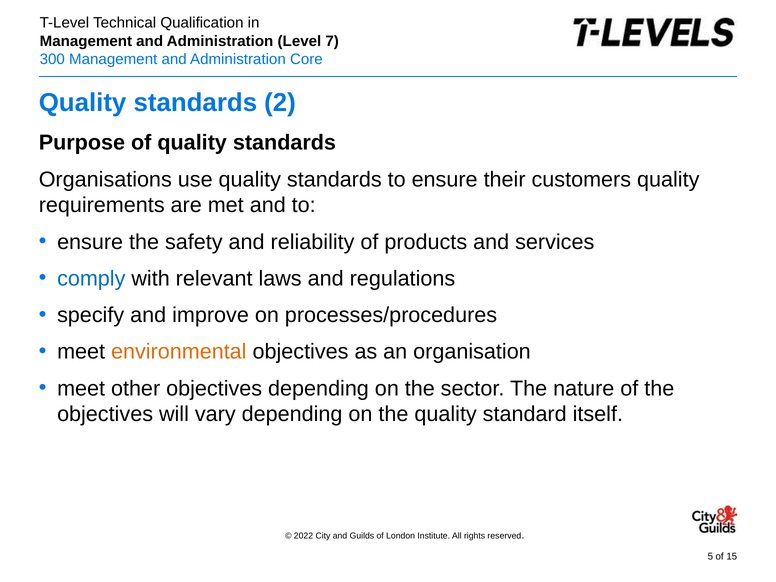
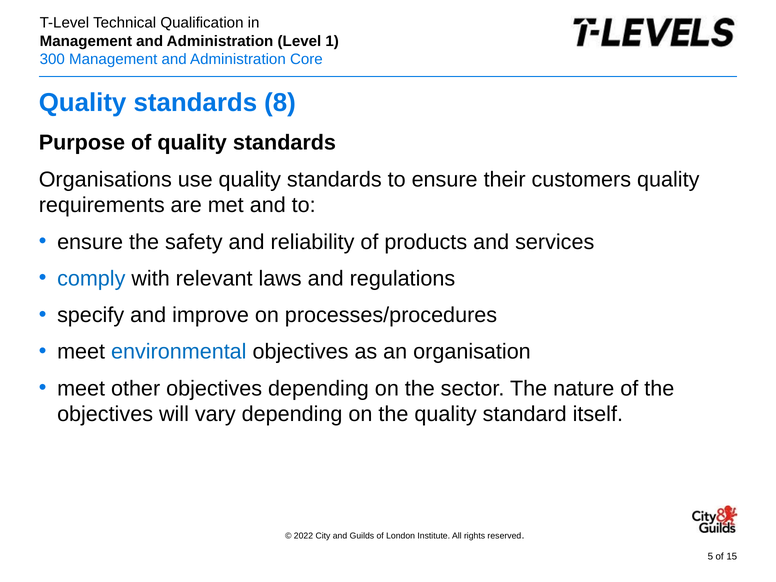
7: 7 -> 1
2: 2 -> 8
environmental colour: orange -> blue
